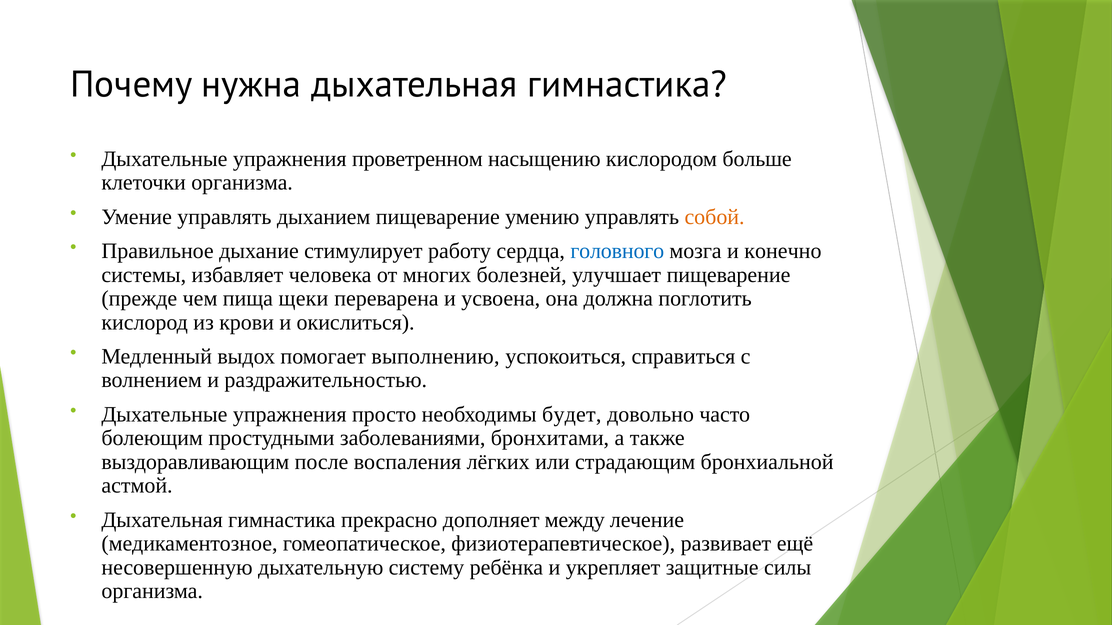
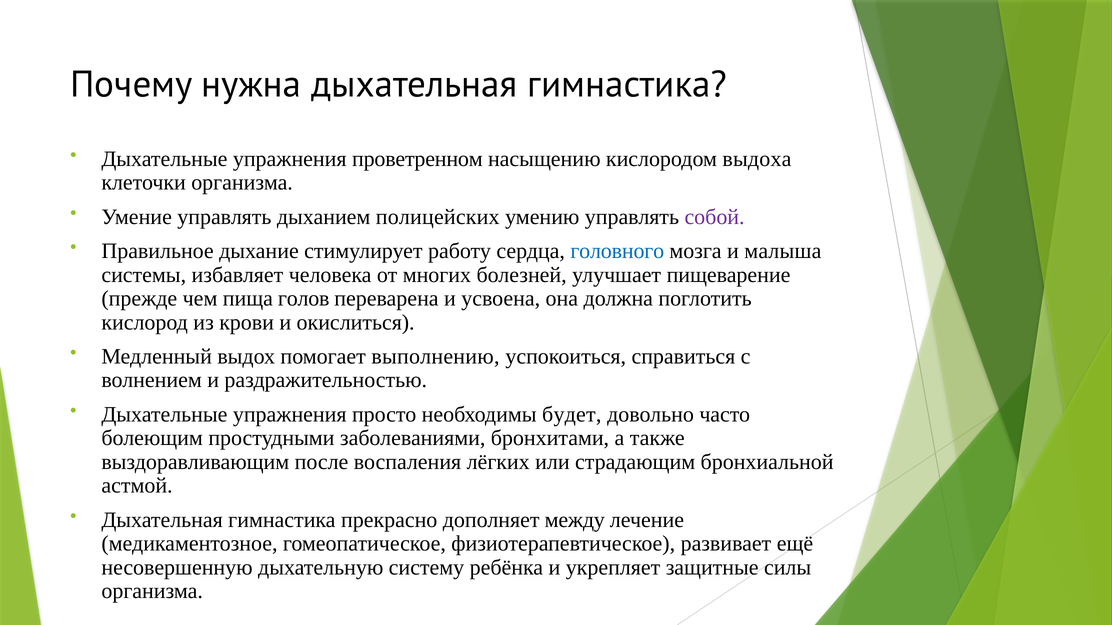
больше: больше -> выдоха
дыханием пищеварение: пищеварение -> полицейских
собой colour: orange -> purple
конечно: конечно -> малыша
щеки: щеки -> голов
